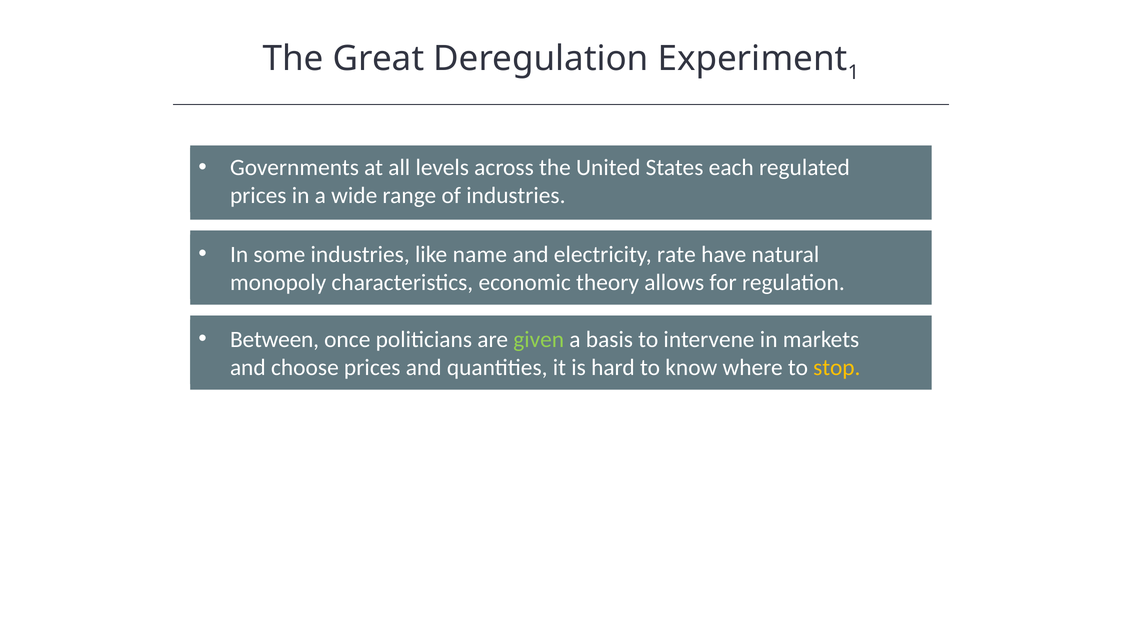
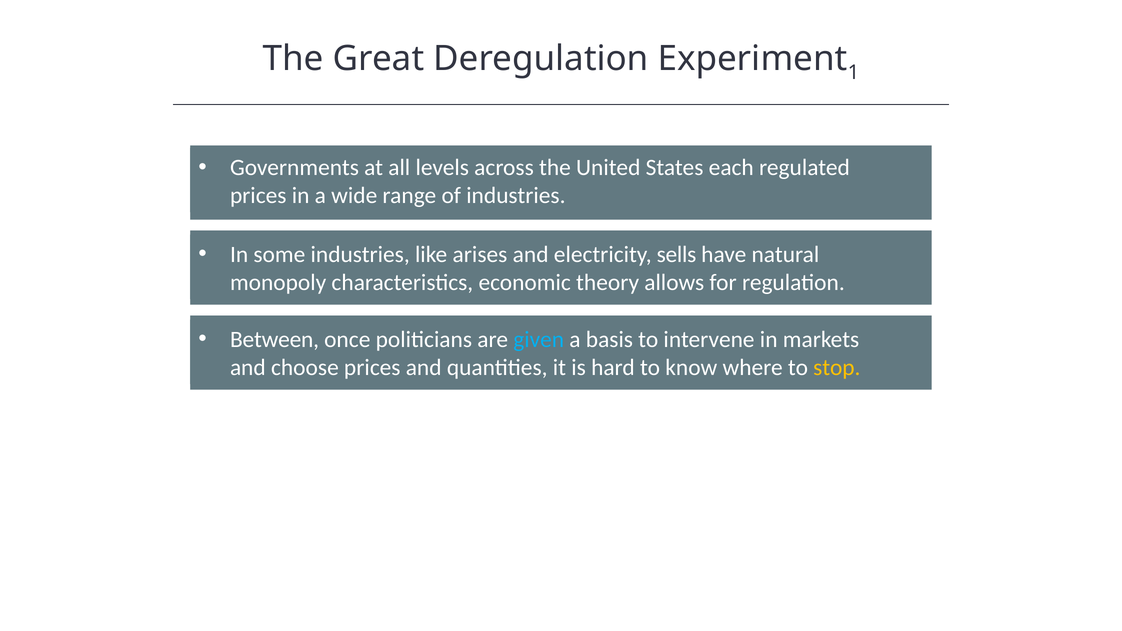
name: name -> arises
rate: rate -> sells
given colour: light green -> light blue
